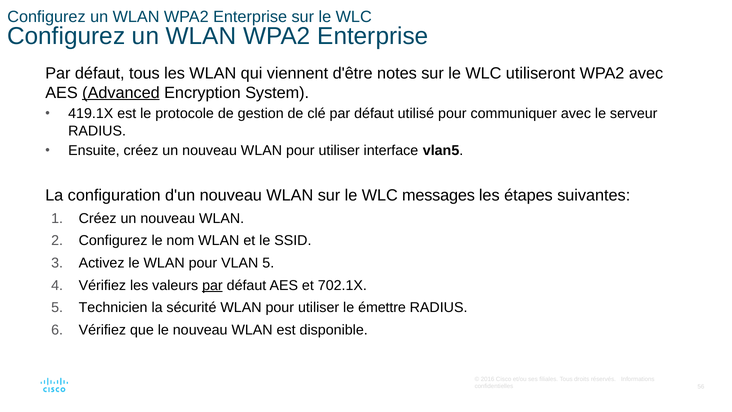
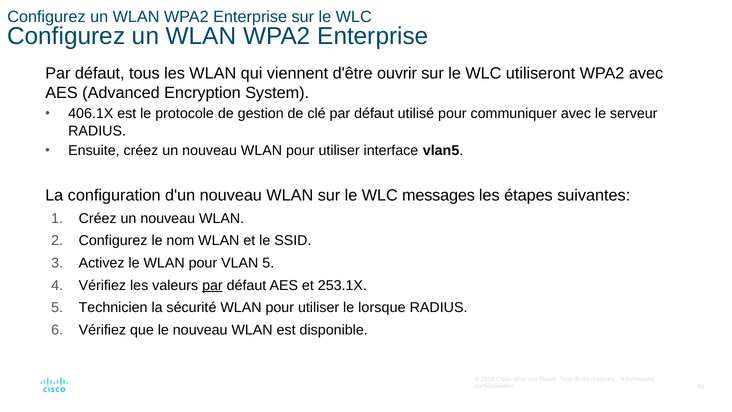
notes: notes -> ouvrir
Advanced underline: present -> none
419.1X: 419.1X -> 406.1X
702.1X: 702.1X -> 253.1X
émettre: émettre -> lorsque
